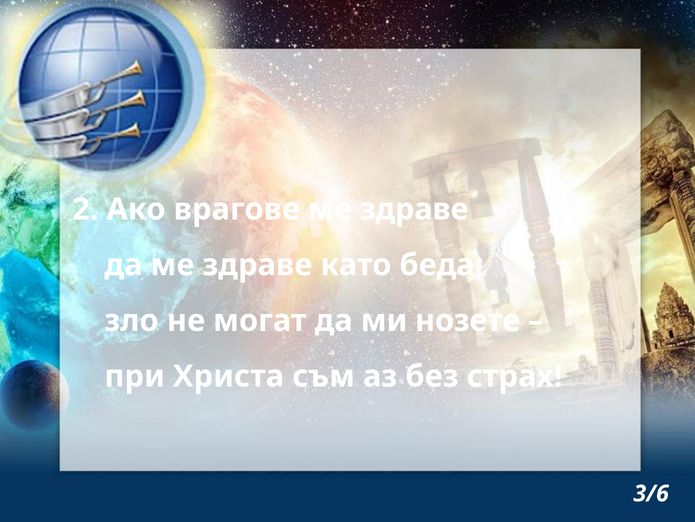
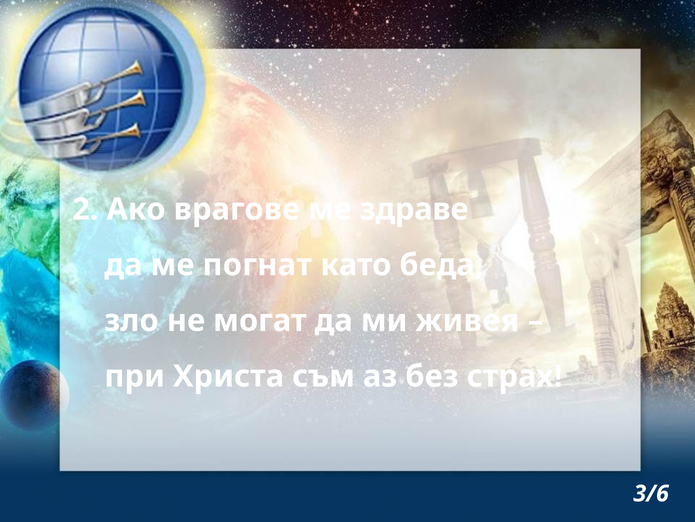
да ме здраве: здраве -> погнат
нозете: нозете -> живея
